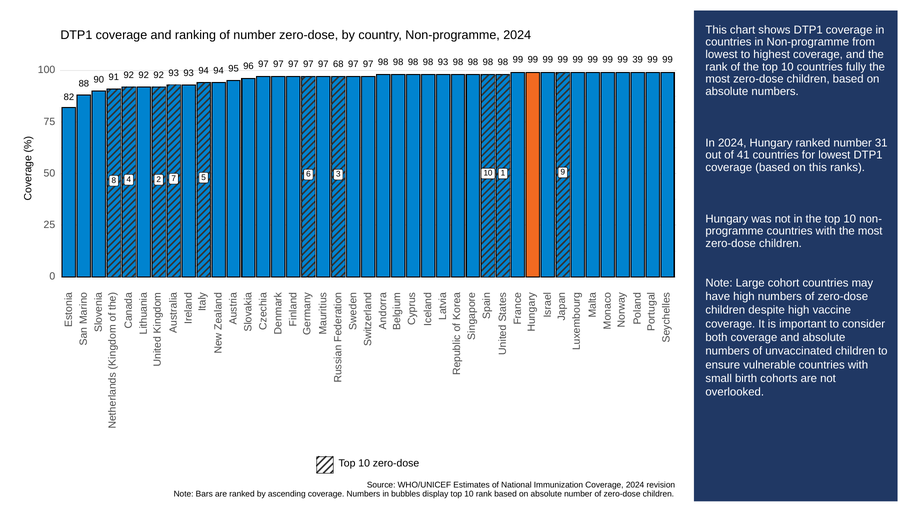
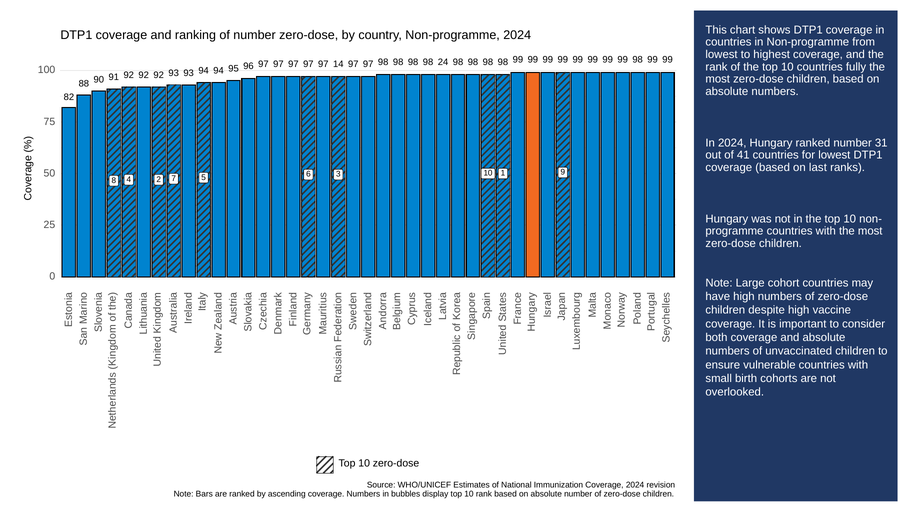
99 39: 39 -> 98
98 93: 93 -> 24
68: 68 -> 14
on this: this -> last
